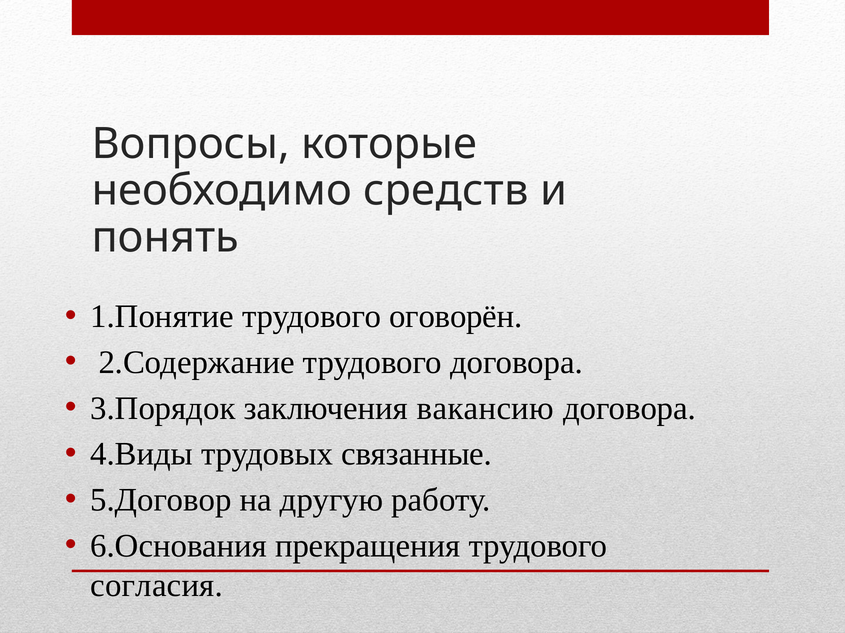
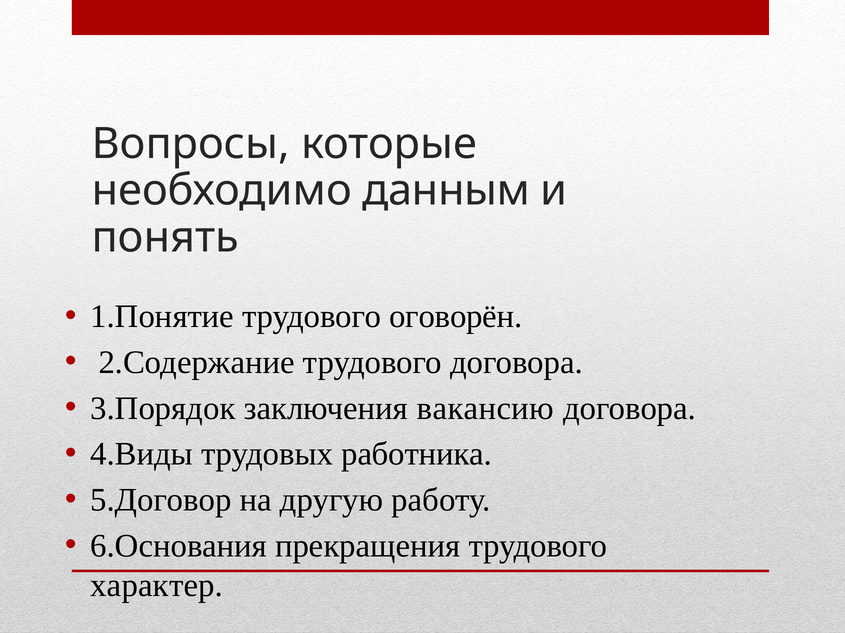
средств: средств -> данным
связанные: связанные -> работника
согласия: согласия -> характер
